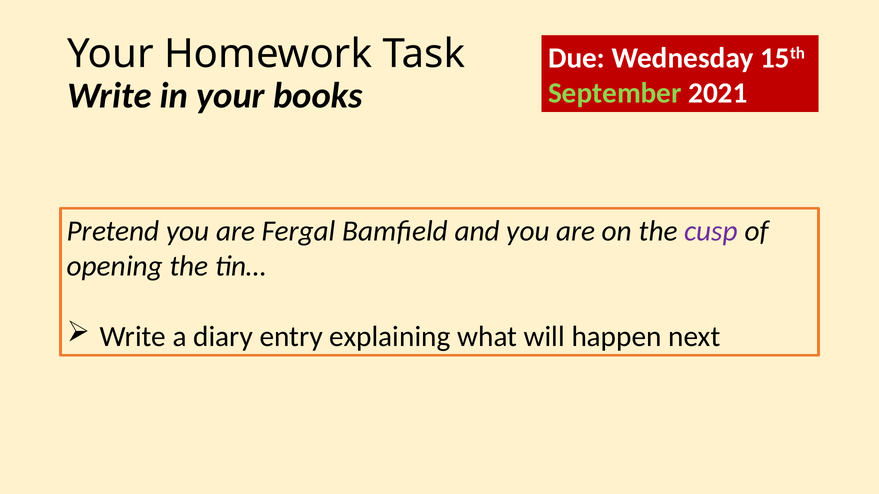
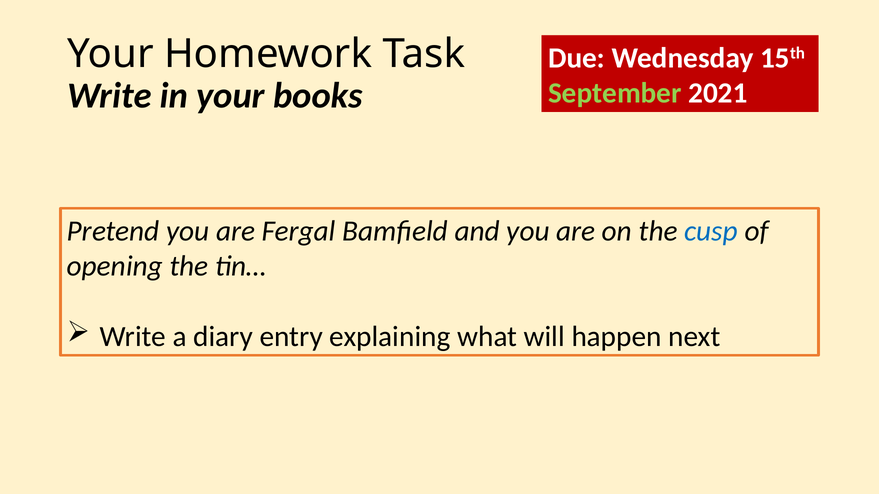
cusp colour: purple -> blue
